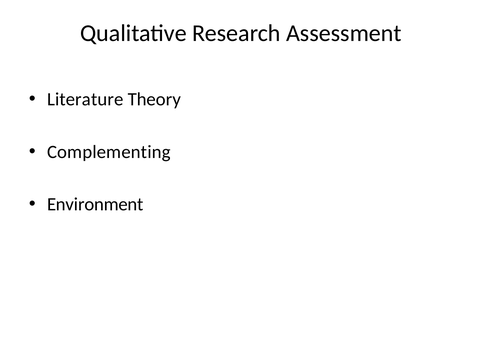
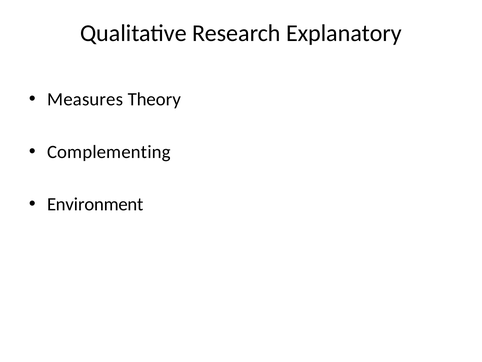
Assessment: Assessment -> Explanatory
Literature: Literature -> Measures
